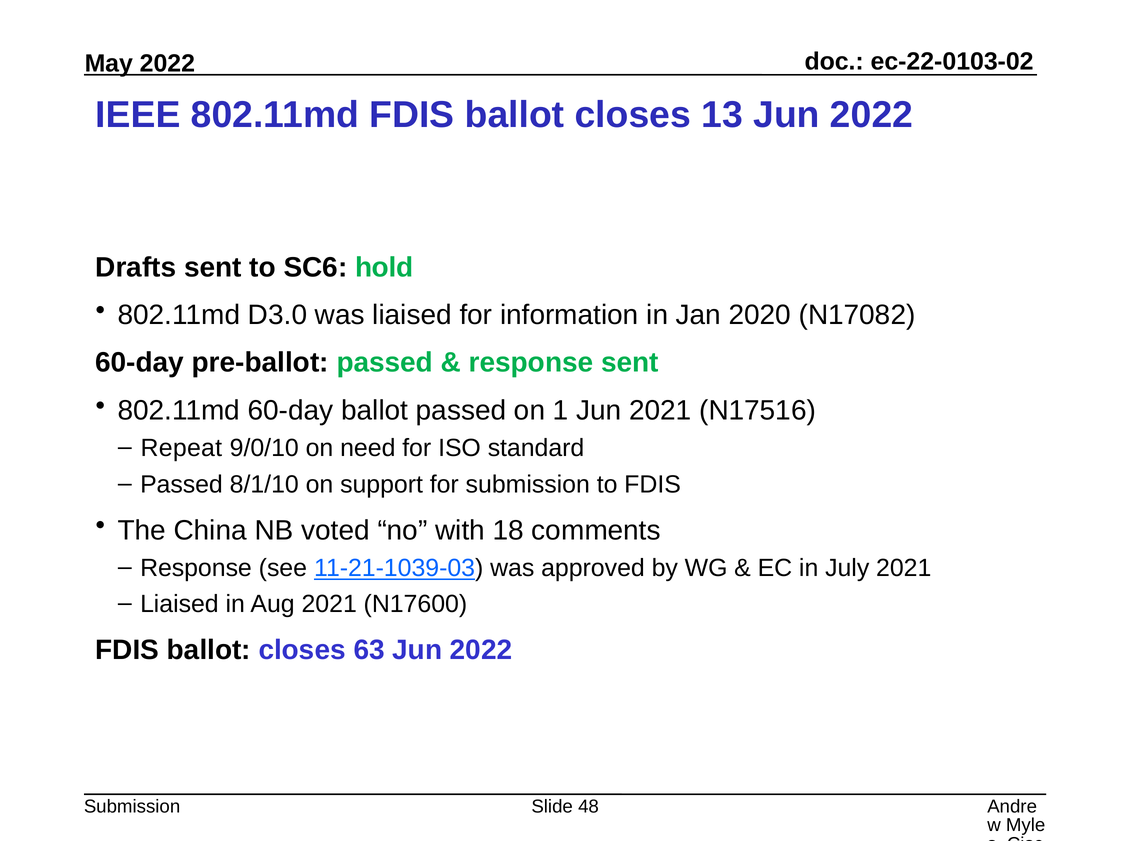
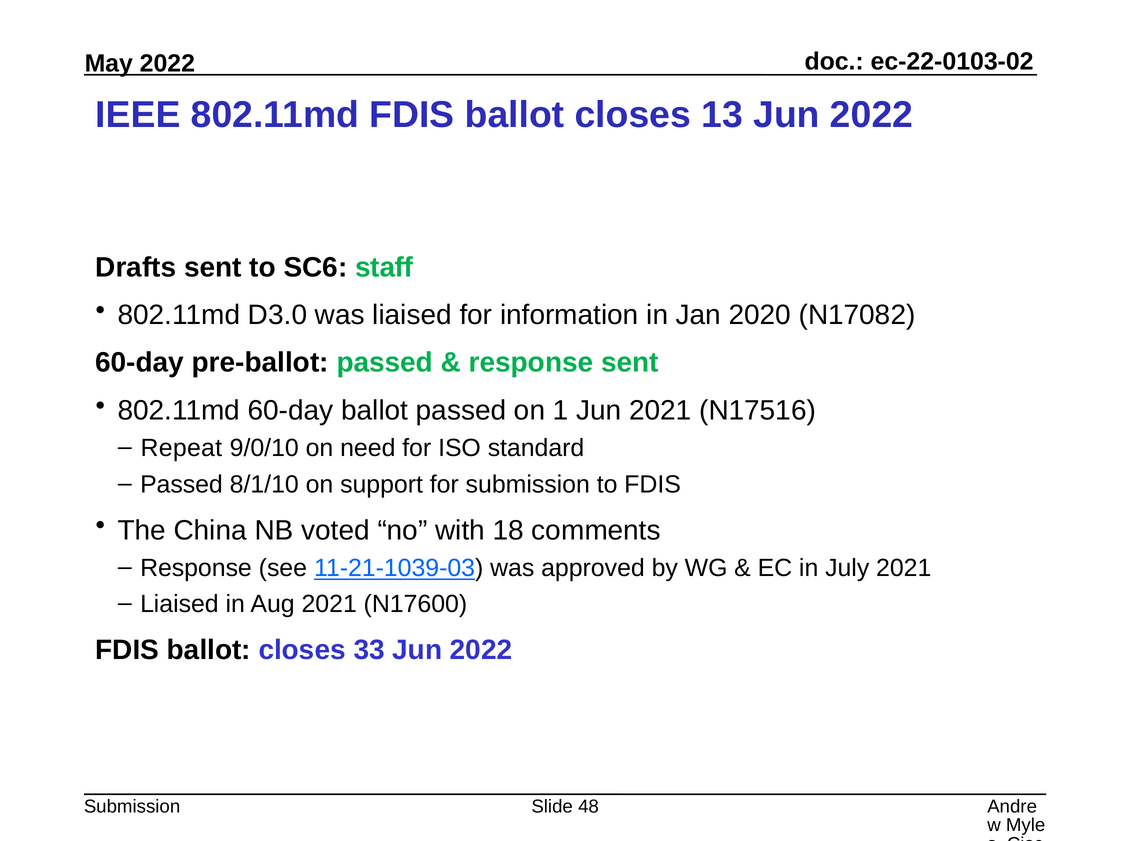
hold: hold -> staff
63: 63 -> 33
